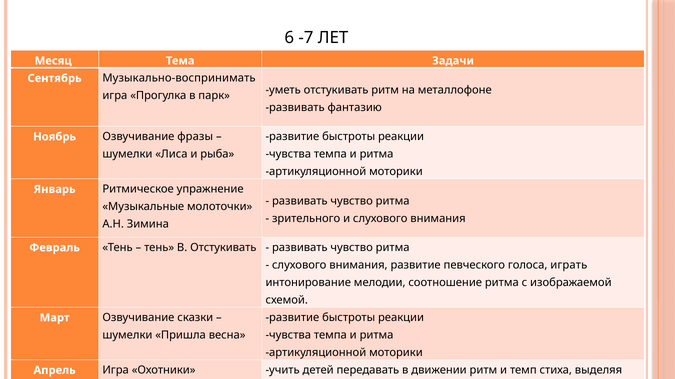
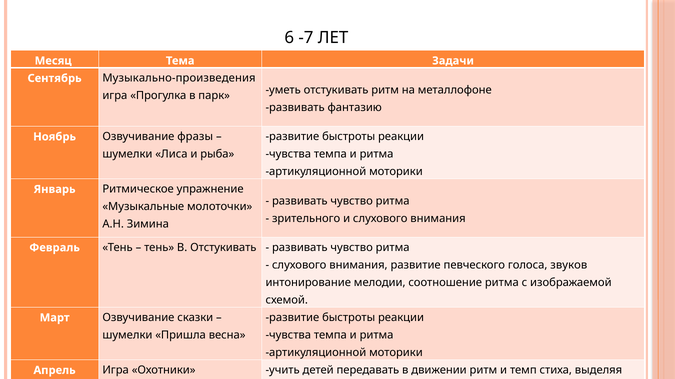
Музыкально-воспринимать: Музыкально-воспринимать -> Музыкально-произведения
играть: играть -> звуков
